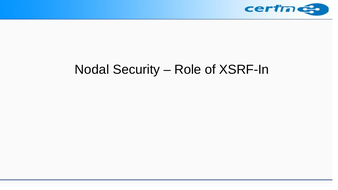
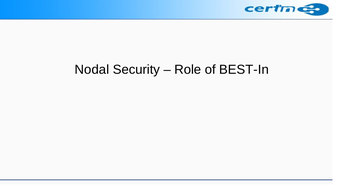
XSRF-In: XSRF-In -> BEST-In
